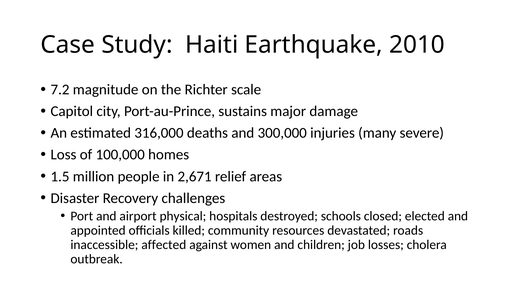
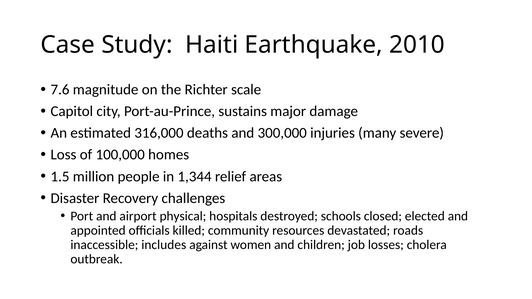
7.2: 7.2 -> 7.6
2,671: 2,671 -> 1,344
affected: affected -> includes
